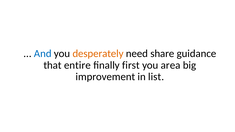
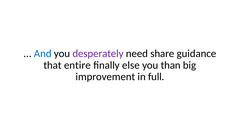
desperately colour: orange -> purple
first: first -> else
area: area -> than
list: list -> full
